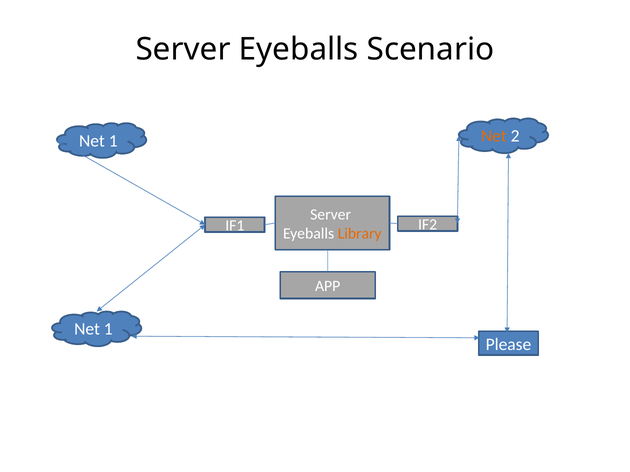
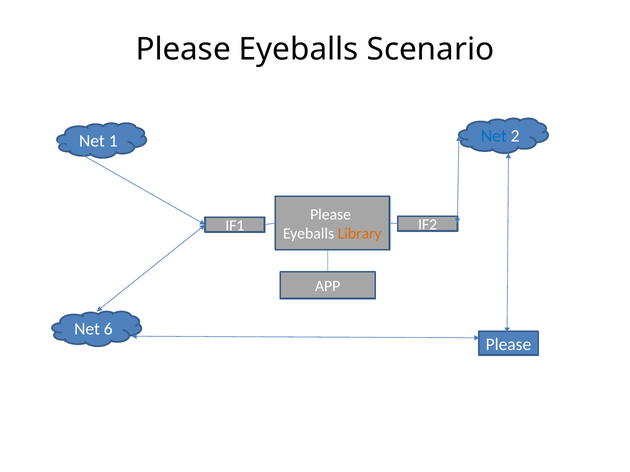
Server at (183, 50): Server -> Please
Net at (494, 136) colour: orange -> blue
Server at (331, 215): Server -> Please
1 at (108, 330): 1 -> 6
